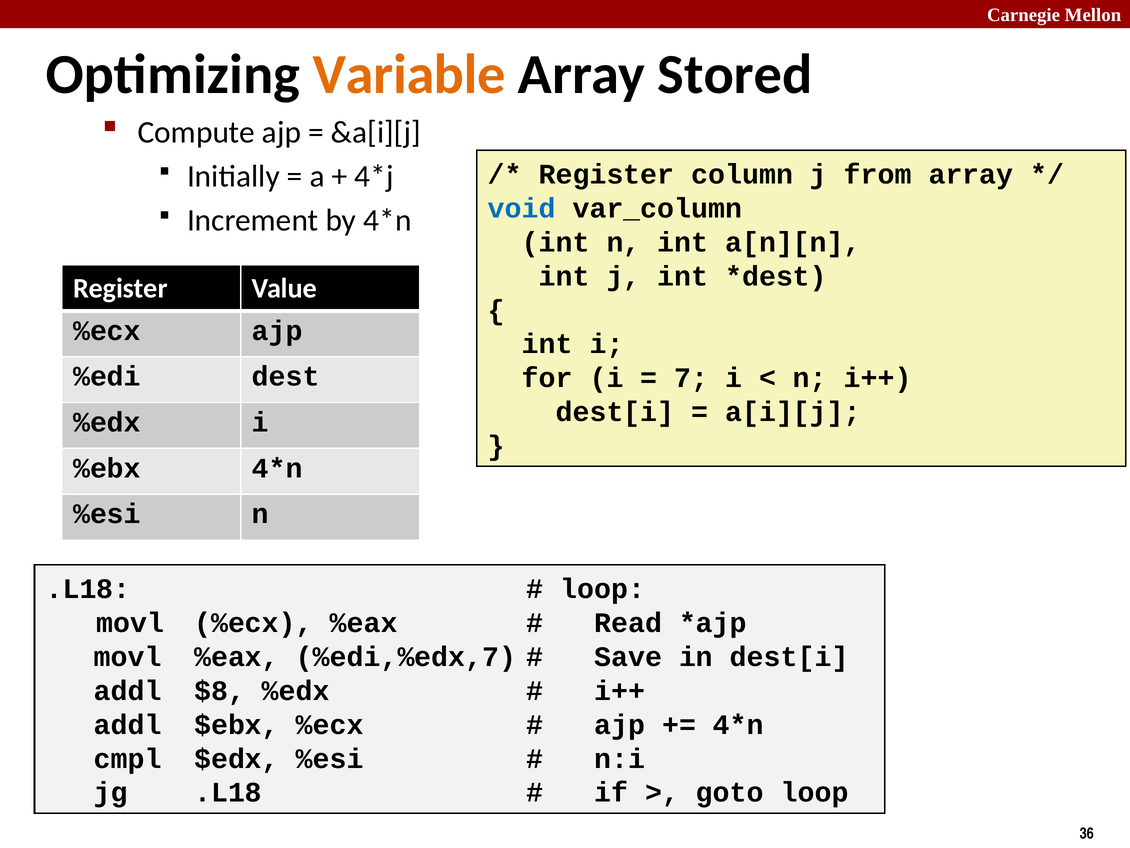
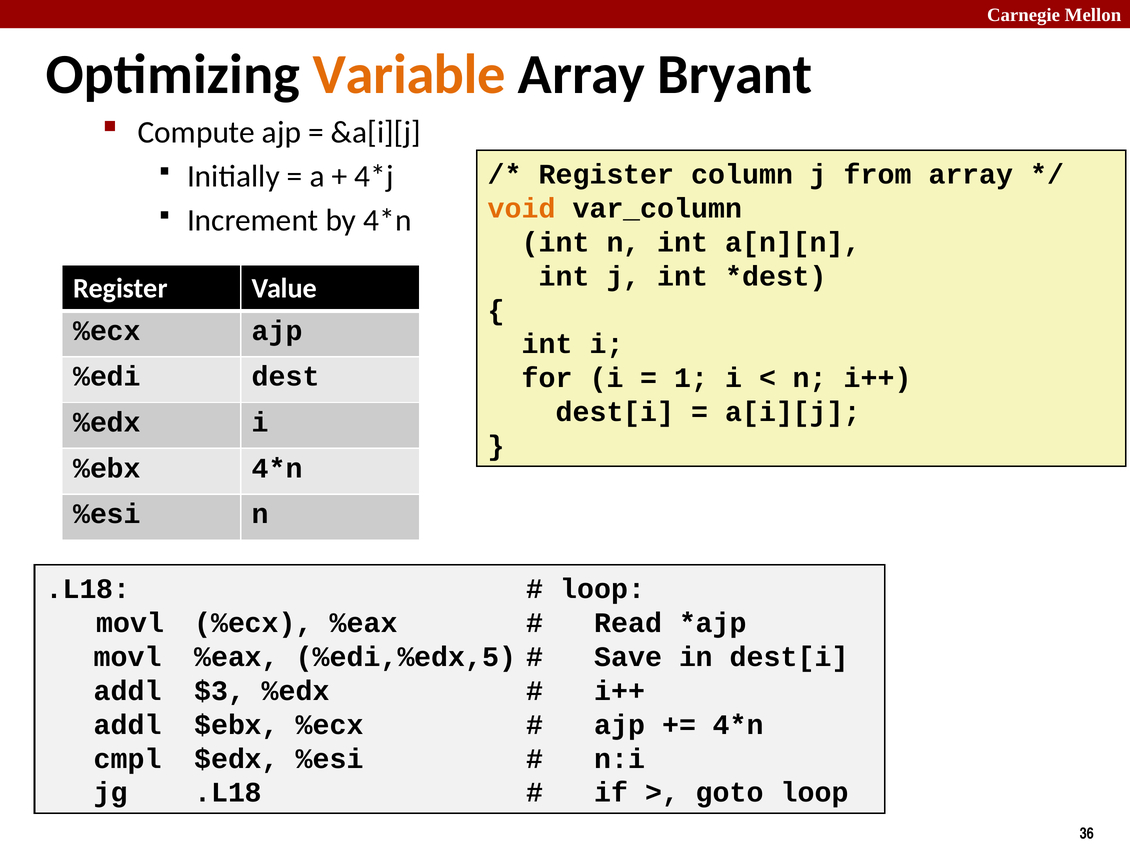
Stored: Stored -> Bryant
void colour: blue -> orange
7: 7 -> 1
%edi,%edx,7: %edi,%edx,7 -> %edi,%edx,5
$8: $8 -> $3
